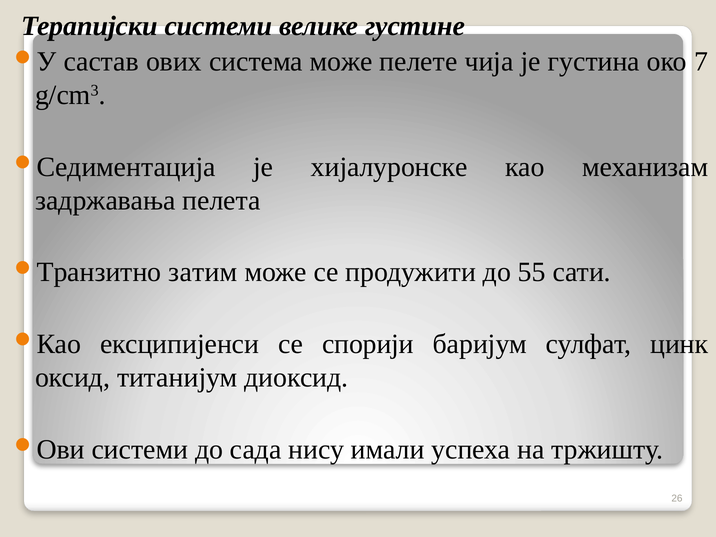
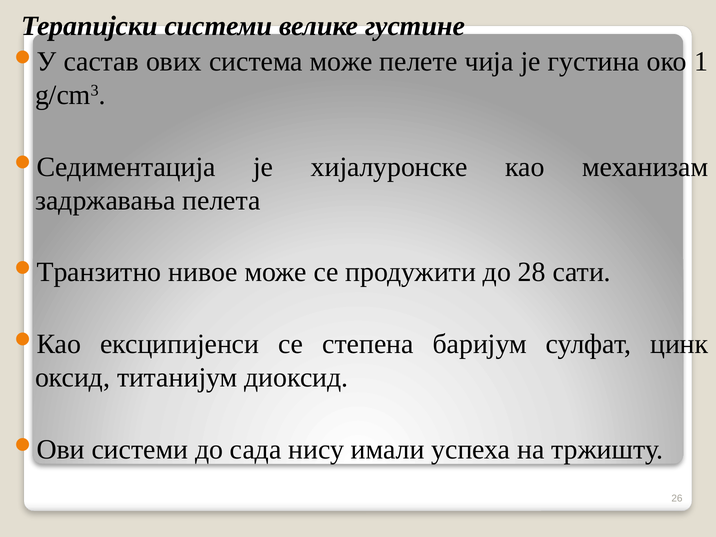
7: 7 -> 1
затим: затим -> нивое
55: 55 -> 28
спорији: спорији -> степена
